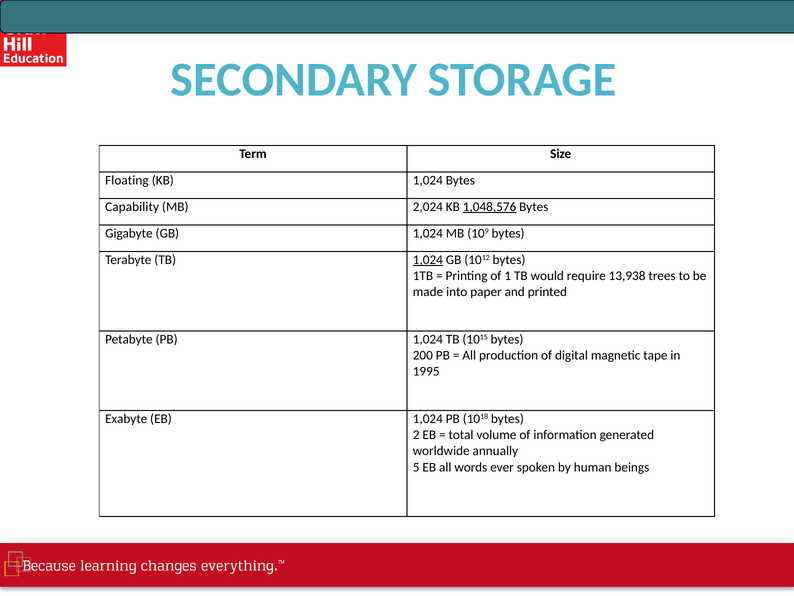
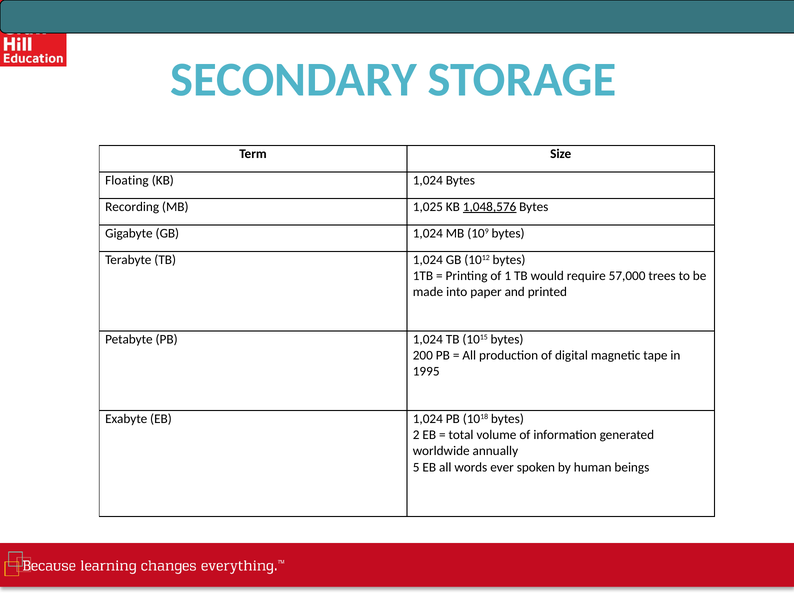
Capability: Capability -> Recording
2,024: 2,024 -> 1,025
1,024 at (428, 260) underline: present -> none
13,938: 13,938 -> 57,000
